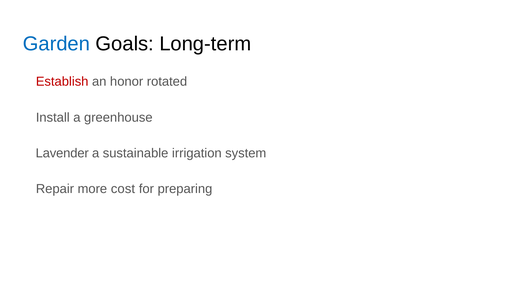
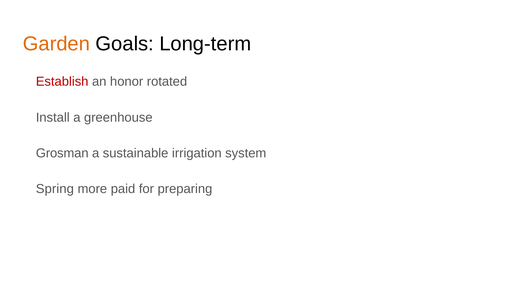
Garden colour: blue -> orange
Lavender: Lavender -> Grosman
Repair: Repair -> Spring
cost: cost -> paid
